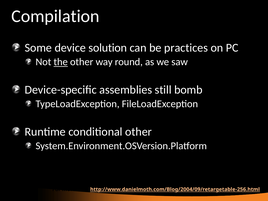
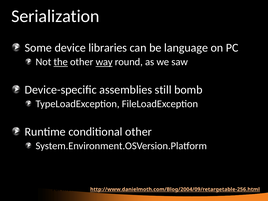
Compilation: Compilation -> Serialization
solution: solution -> libraries
practices: practices -> language
way underline: none -> present
